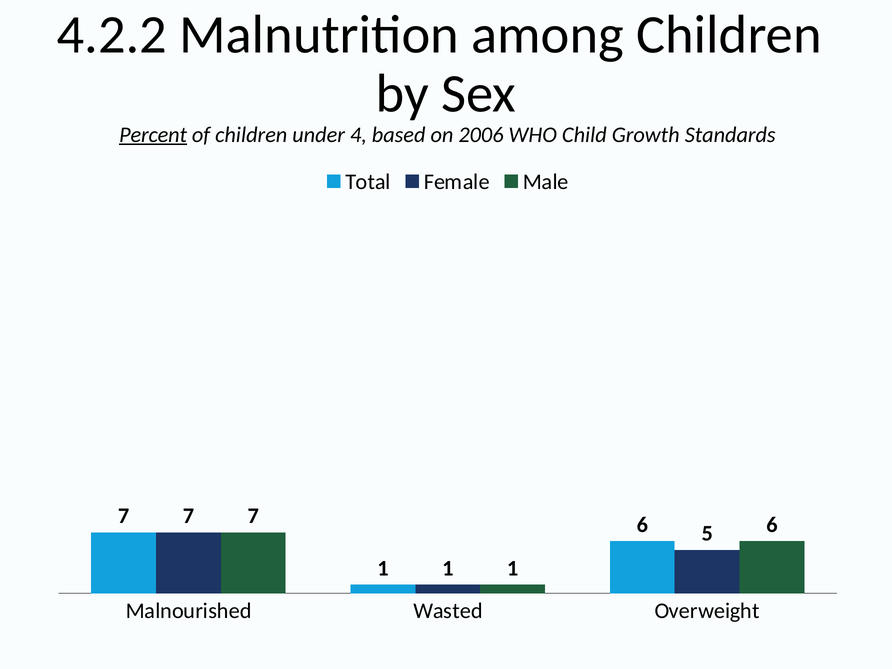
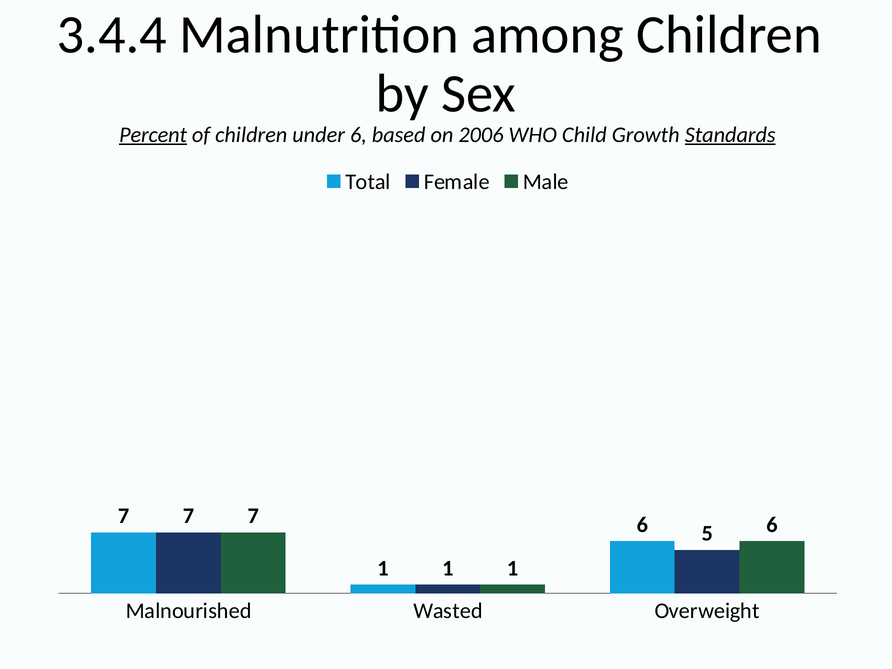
4.2.2: 4.2.2 -> 3.4.4
under 4: 4 -> 6
Standards underline: none -> present
